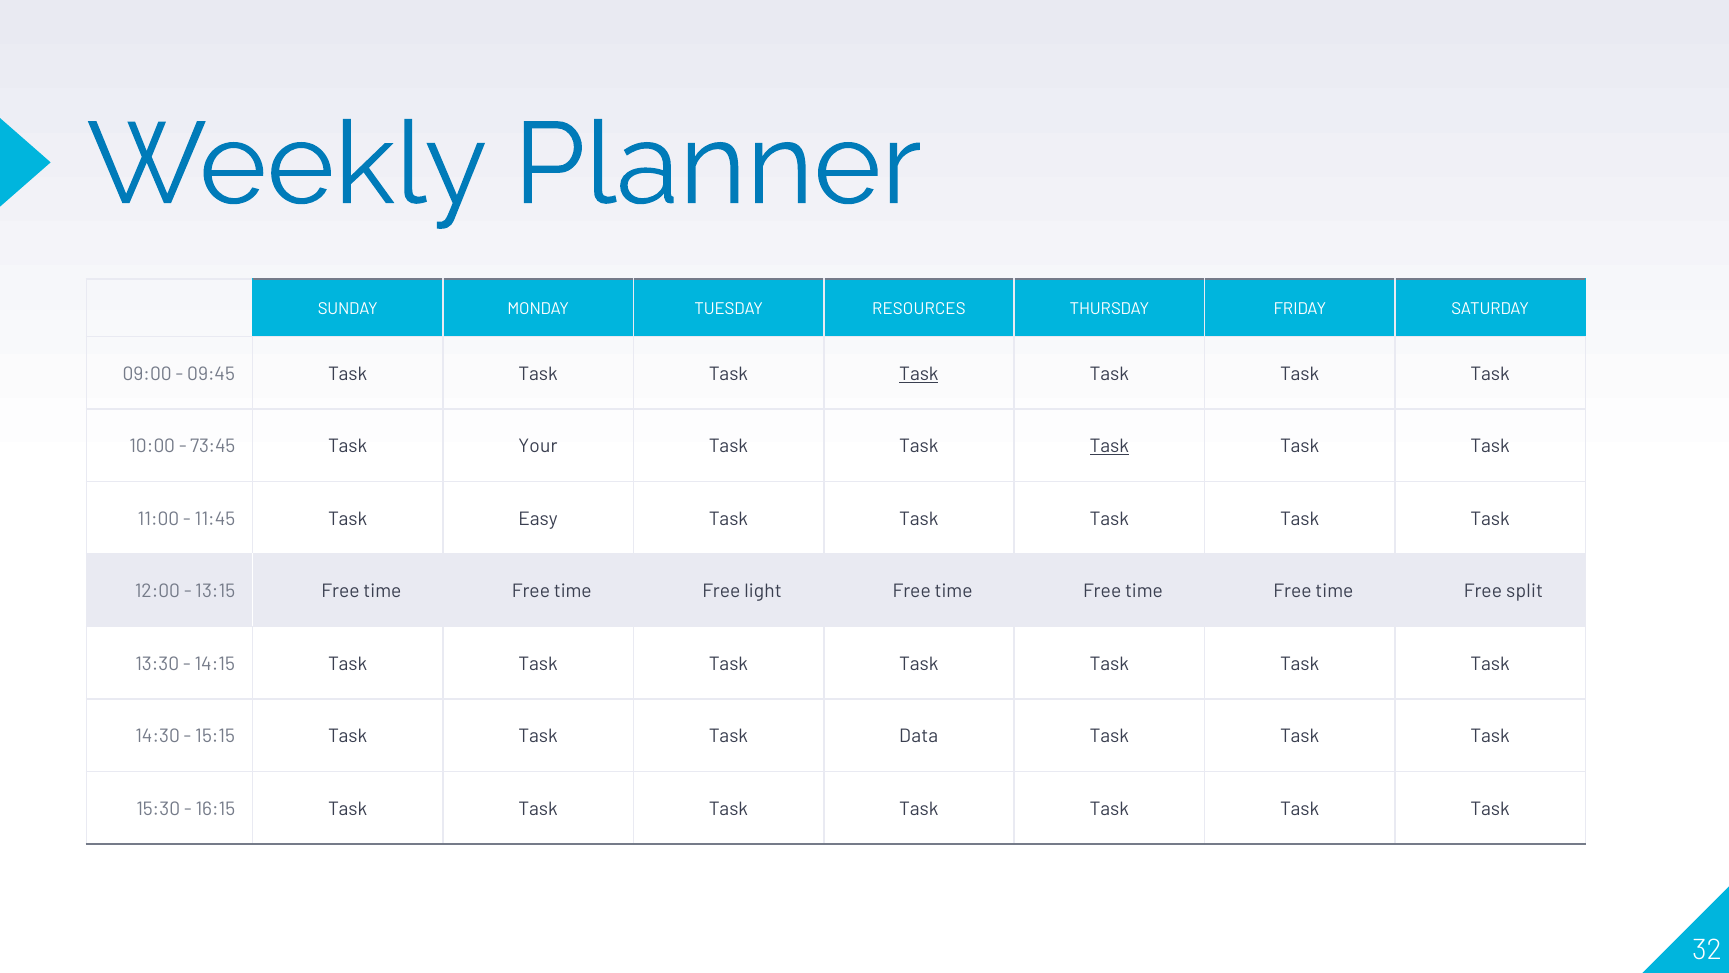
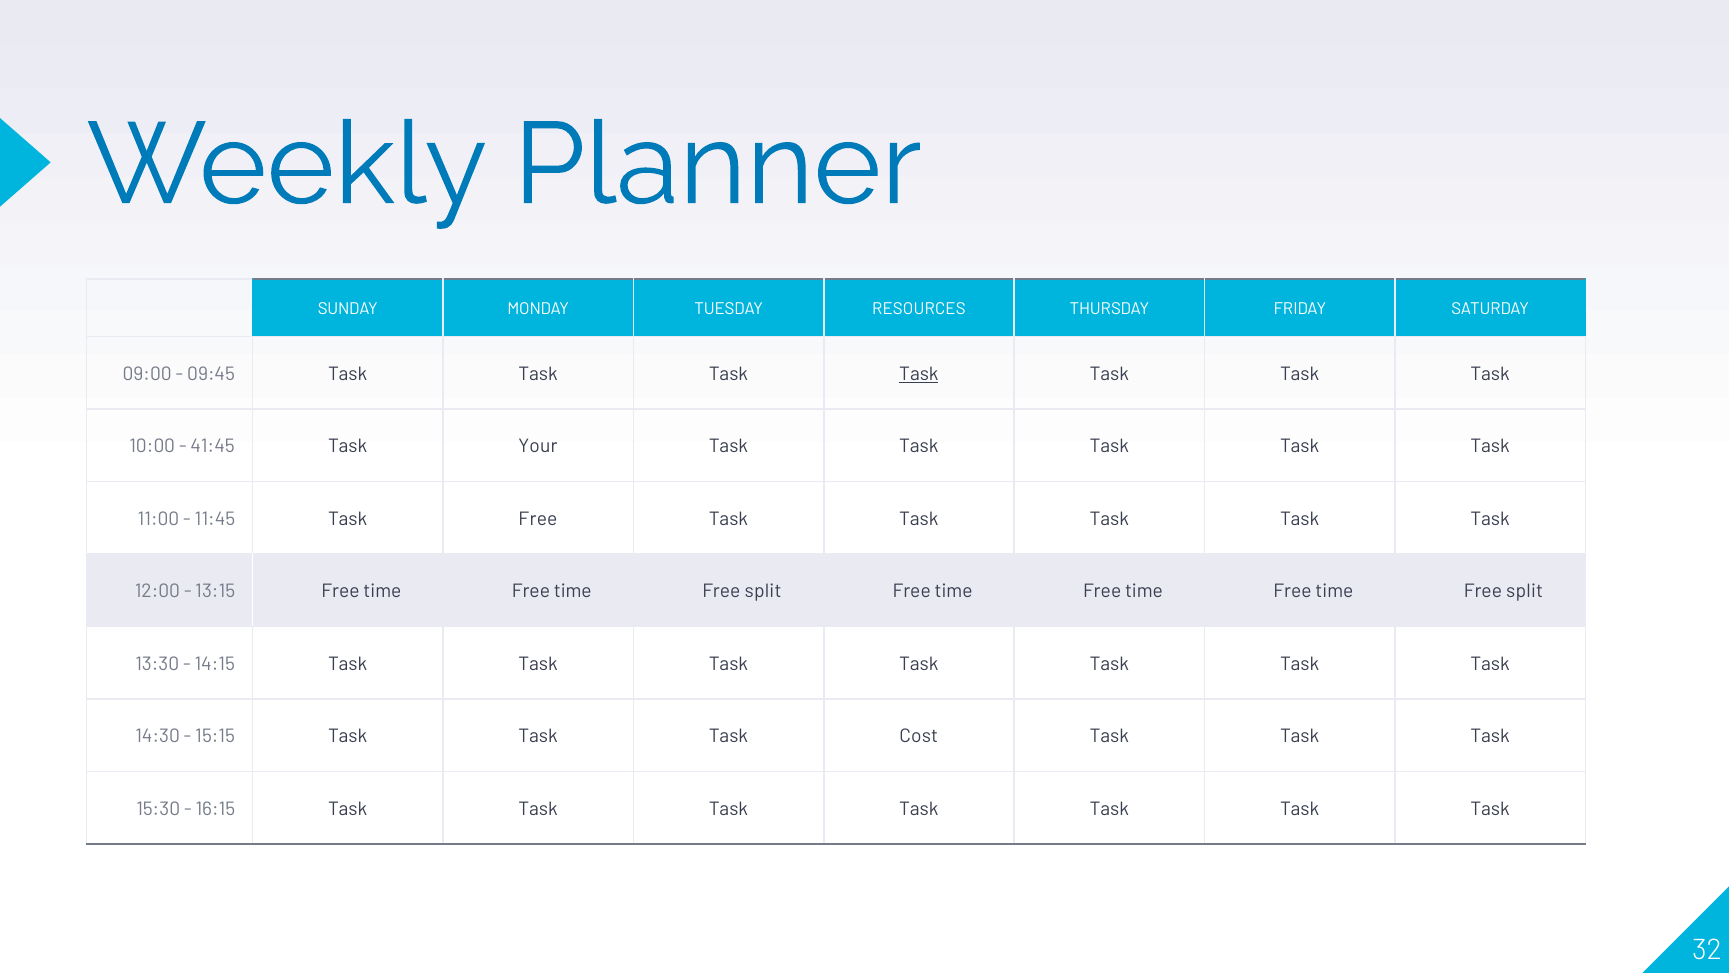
73:45: 73:45 -> 41:45
Task at (1109, 446) underline: present -> none
Easy: Easy -> Free
light at (763, 591): light -> split
Data: Data -> Cost
